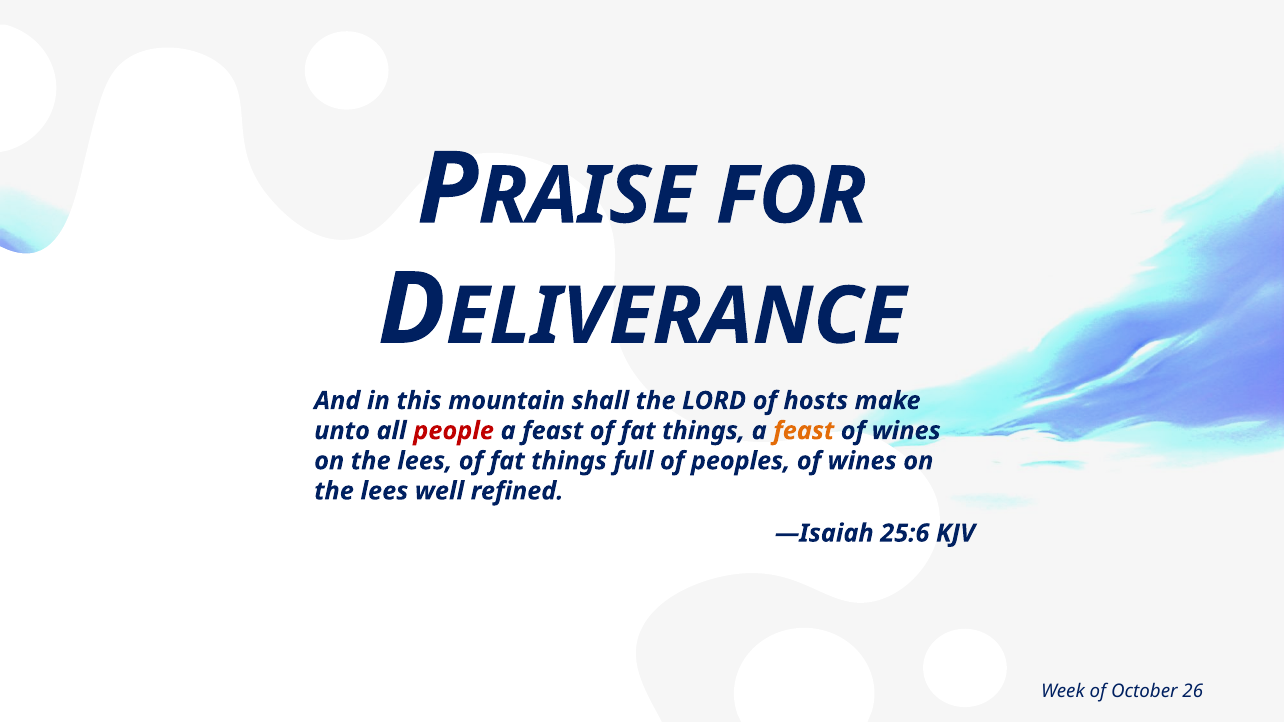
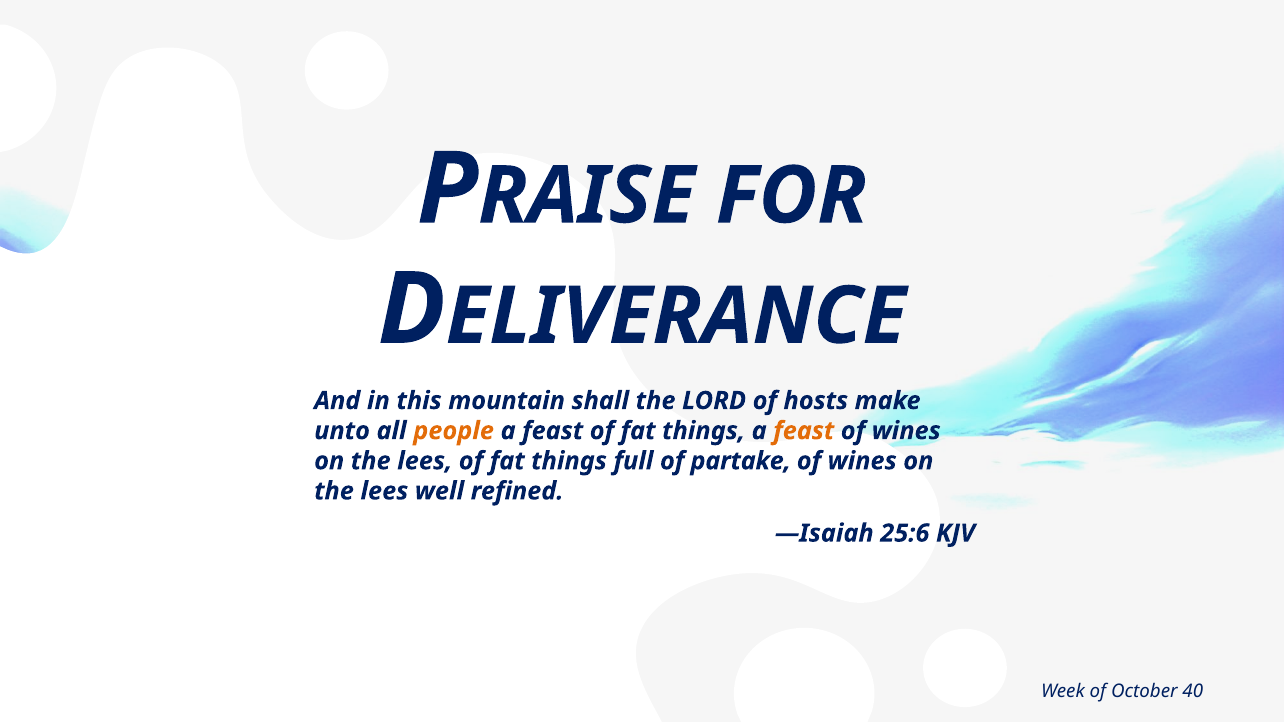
people colour: red -> orange
peoples: peoples -> partake
26: 26 -> 40
